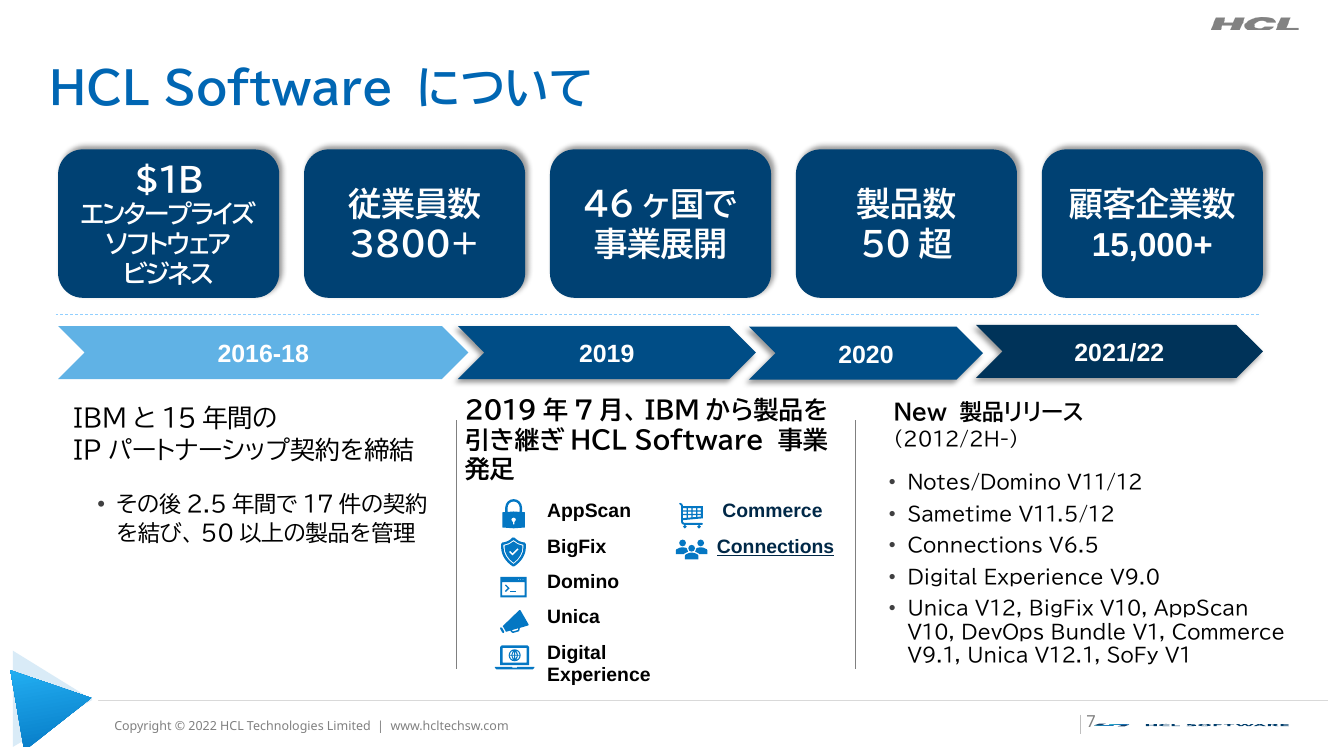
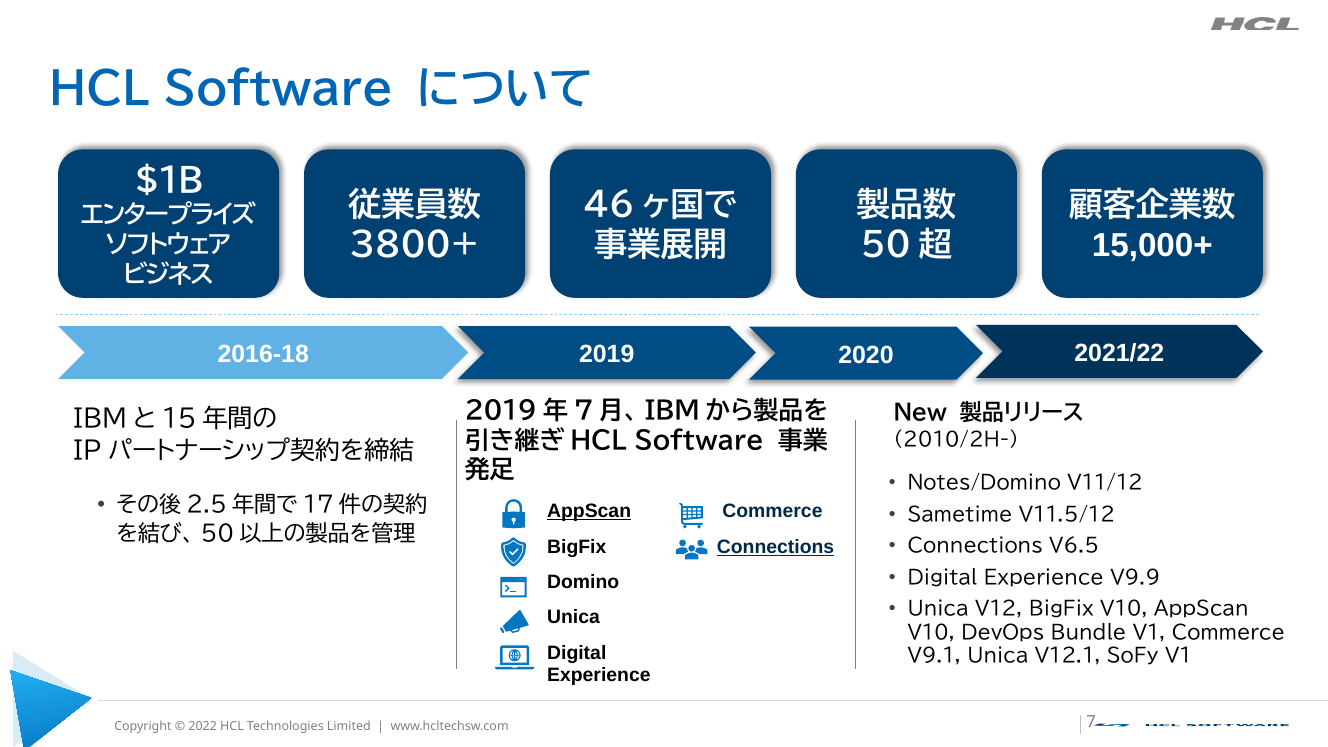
2012/2H-: 2012/2H- -> 2010/2H-
AppScan at (589, 511) underline: none -> present
V9.0: V9.0 -> V9.9
